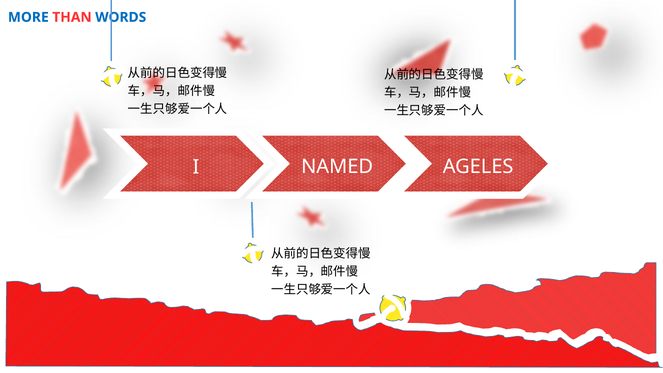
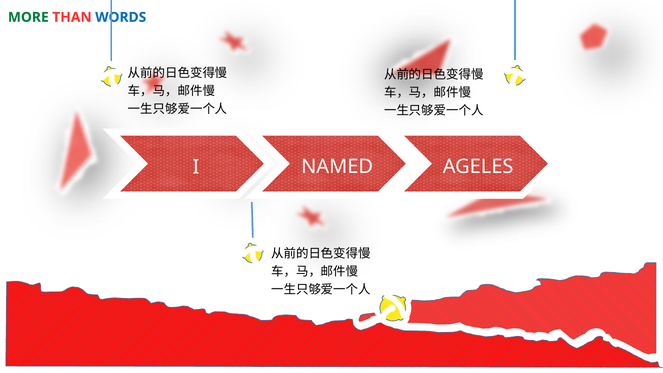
MORE colour: blue -> green
